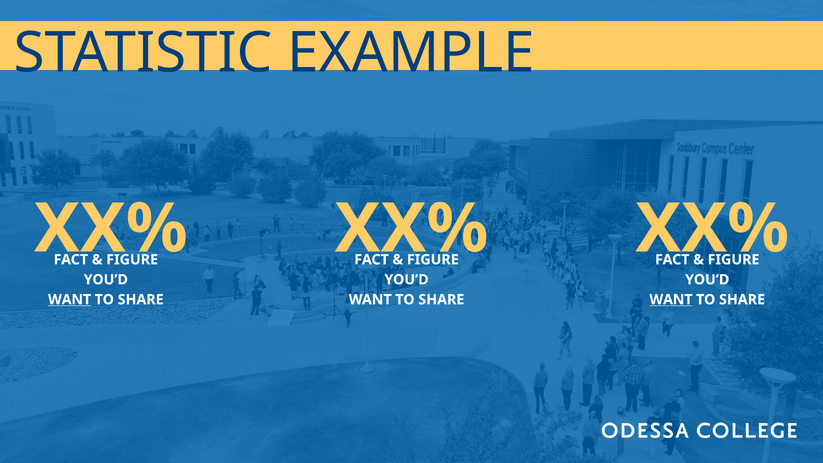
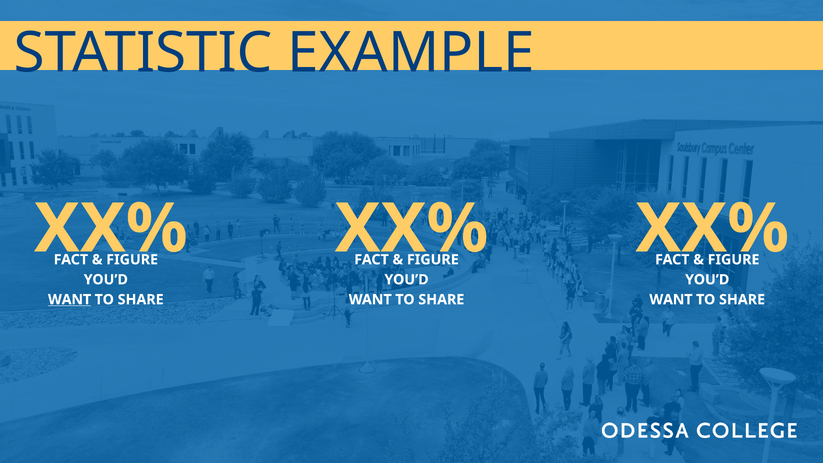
WANT at (671, 300) underline: present -> none
